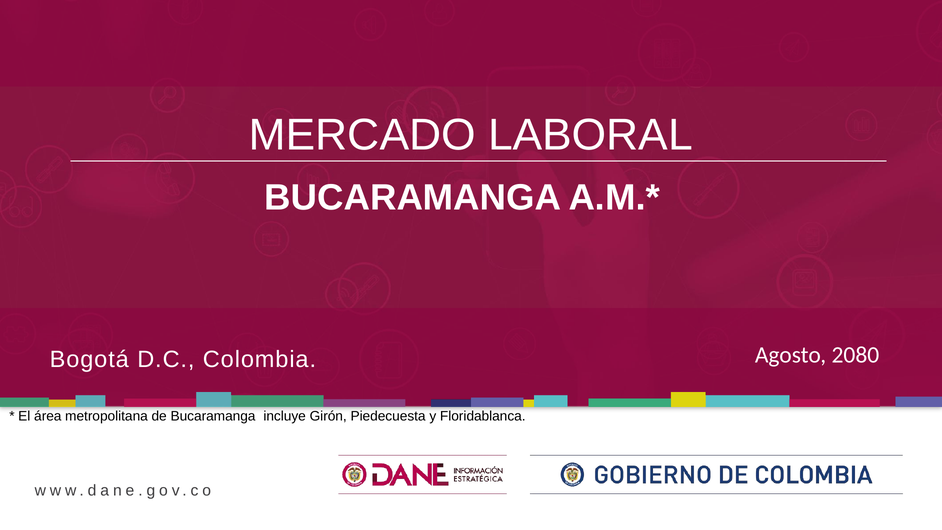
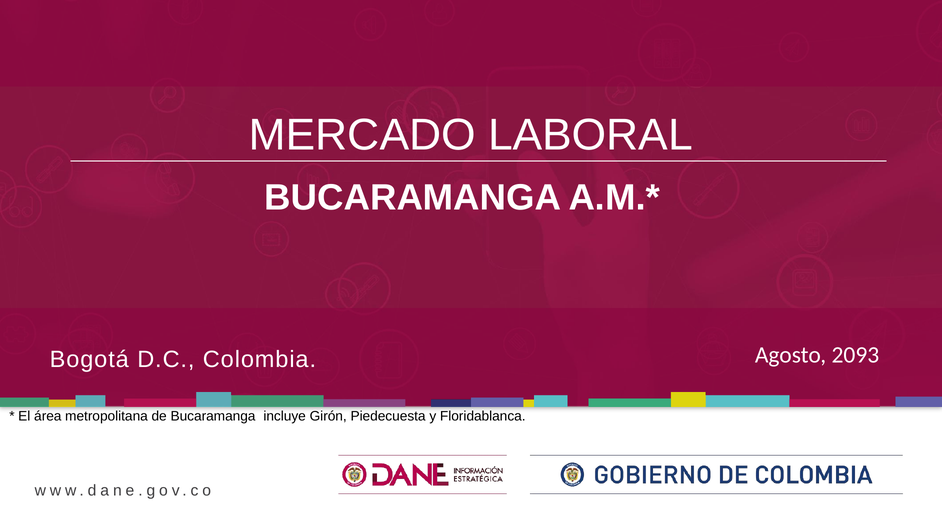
2080: 2080 -> 2093
